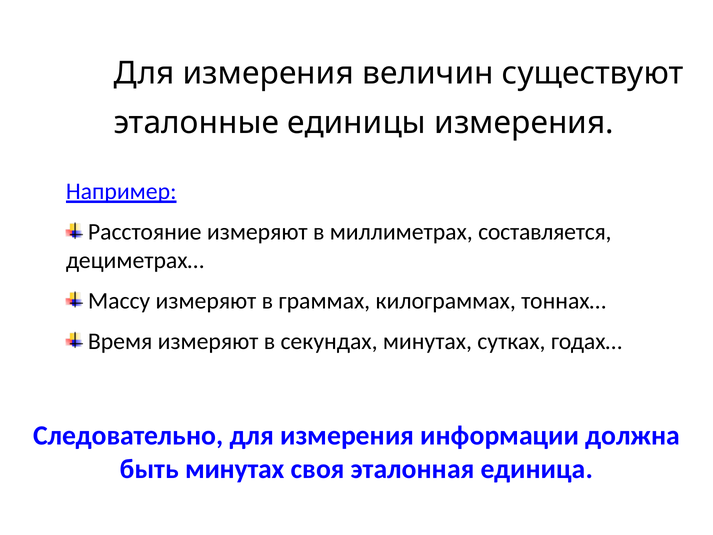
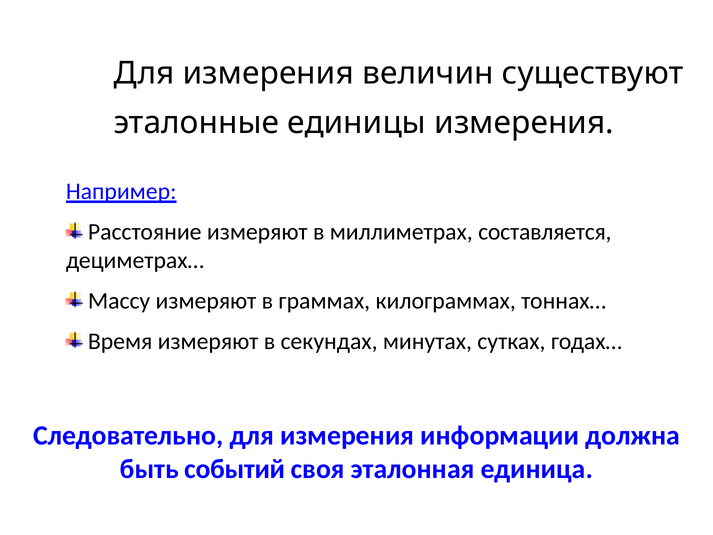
быть минутах: минутах -> событий
